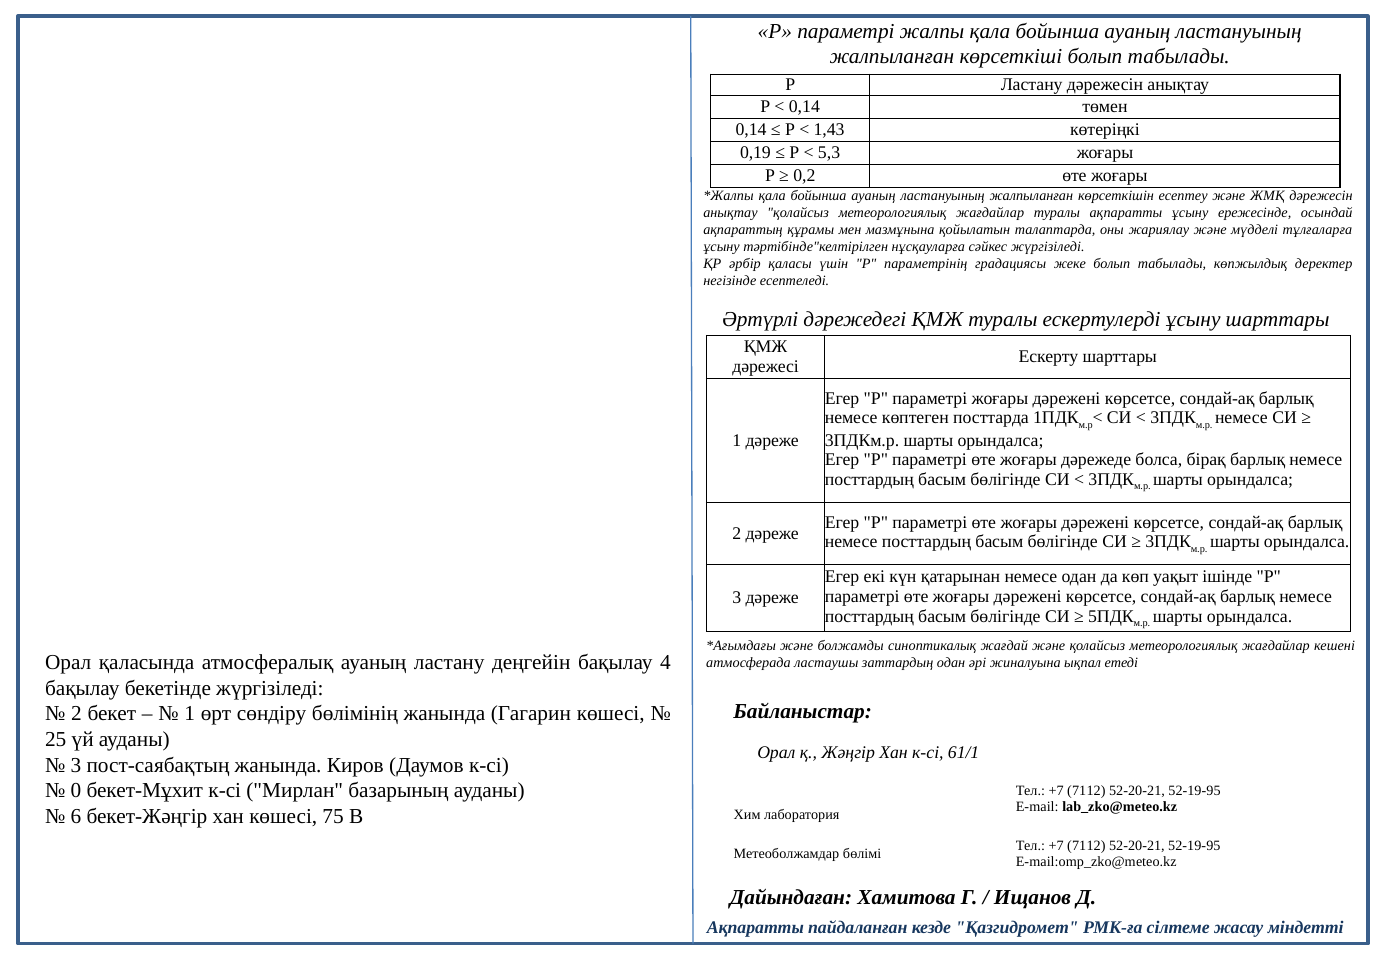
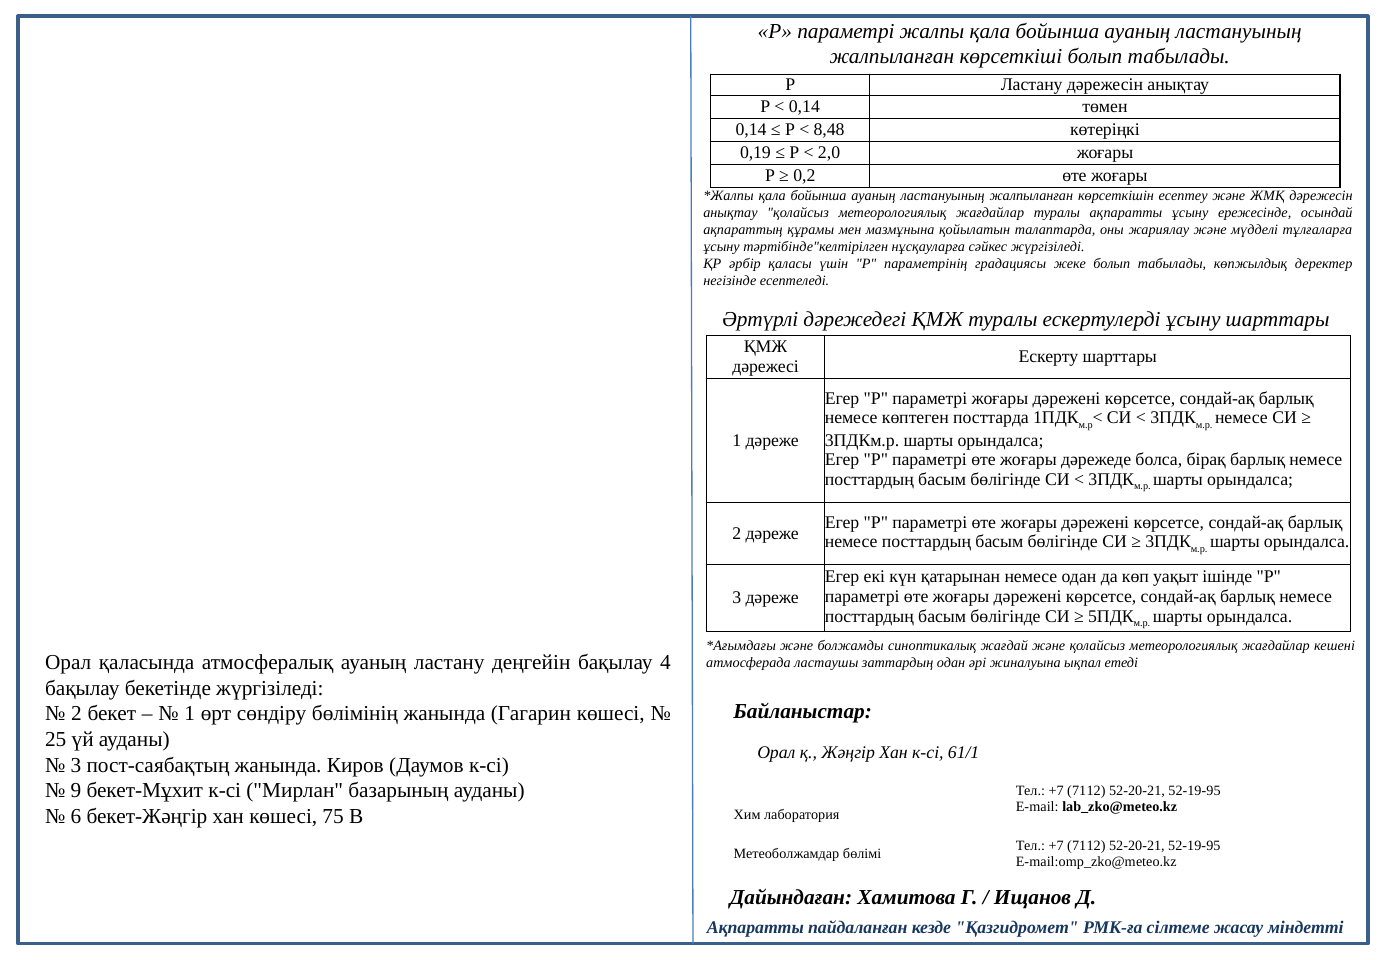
1,43: 1,43 -> 8,48
5,3: 5,3 -> 2,0
0: 0 -> 9
